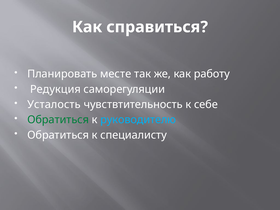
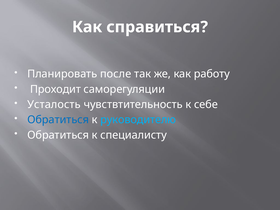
месте: месте -> после
Редукция: Редукция -> Проходит
Обратиться at (58, 120) colour: green -> blue
